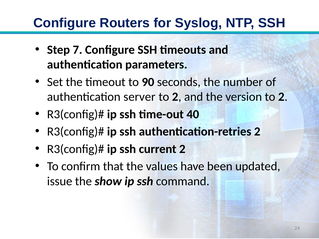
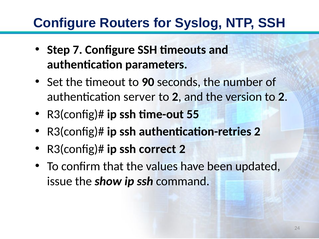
40: 40 -> 55
current: current -> correct
